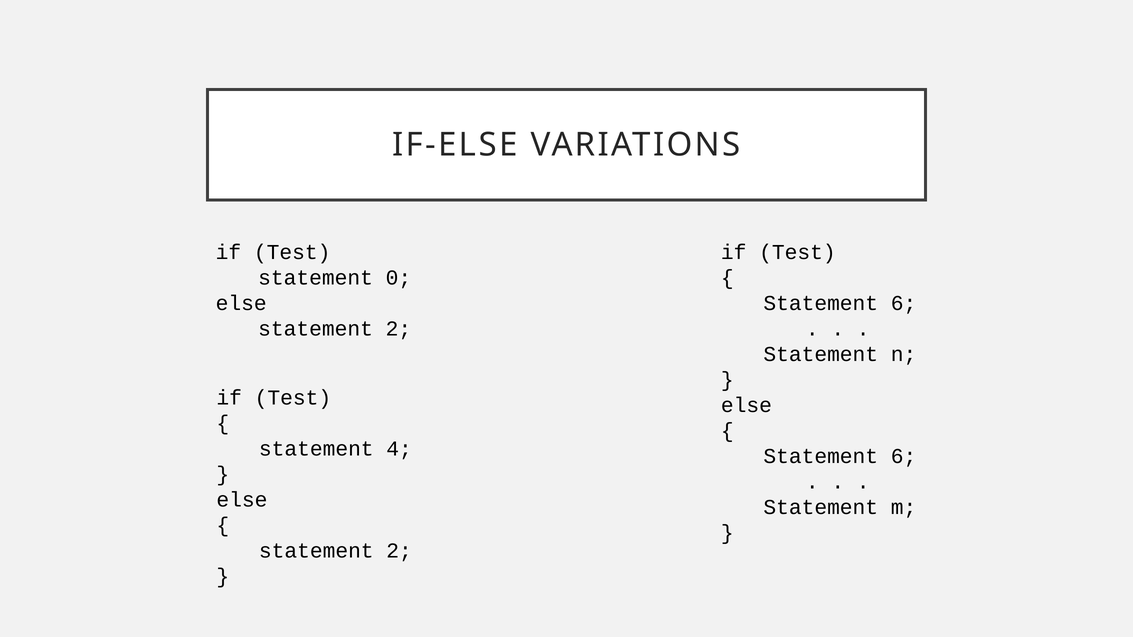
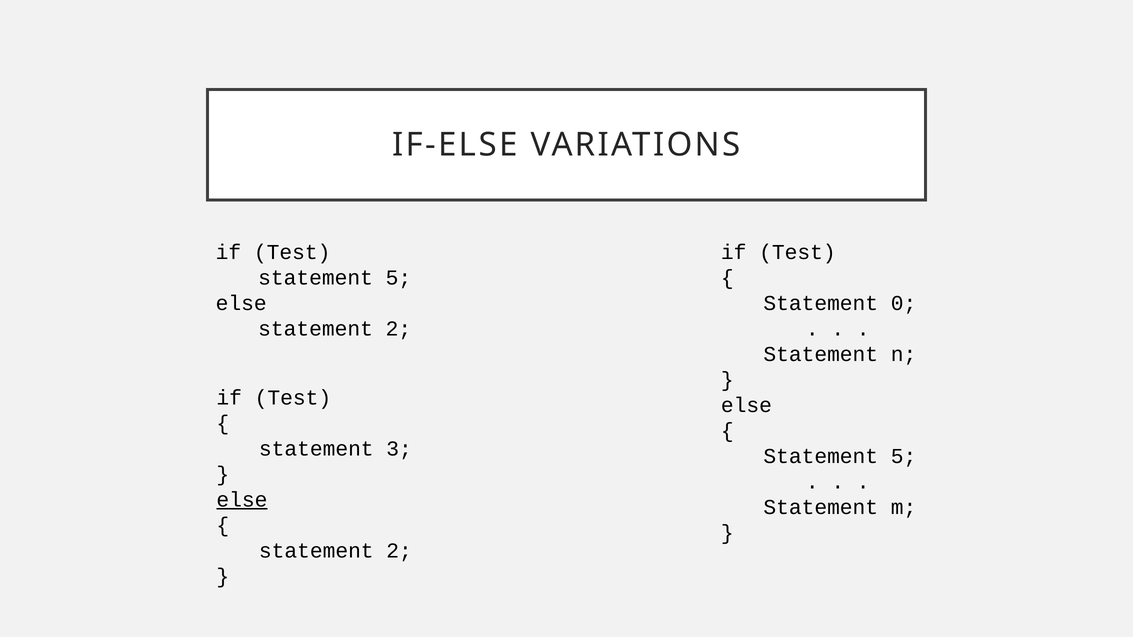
0 at (398, 278): 0 -> 5
6 at (904, 303): 6 -> 0
4: 4 -> 3
6 at (904, 456): 6 -> 5
else at (242, 500) underline: none -> present
